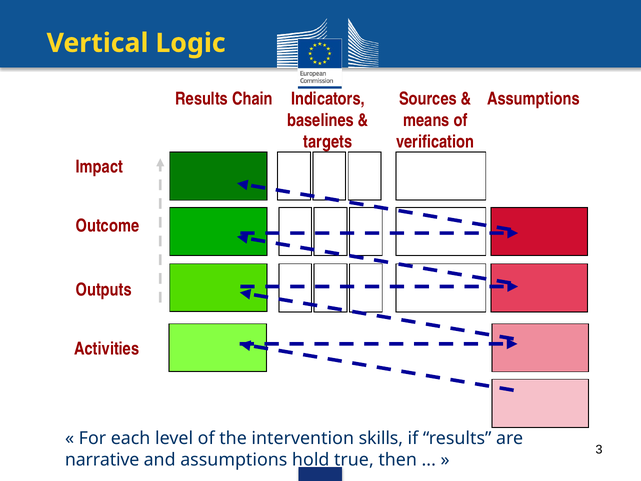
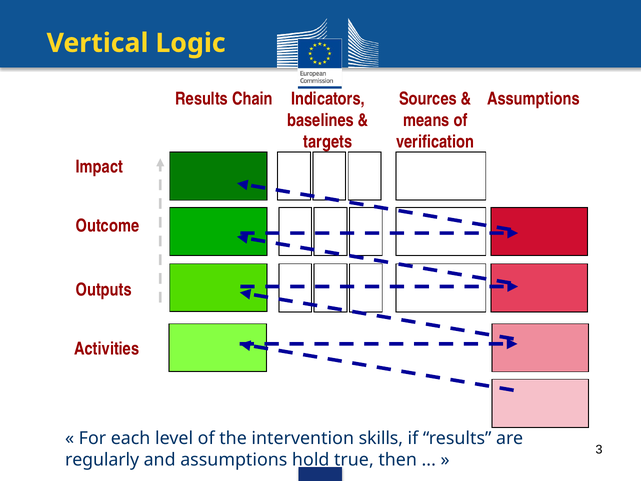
narrative: narrative -> regularly
